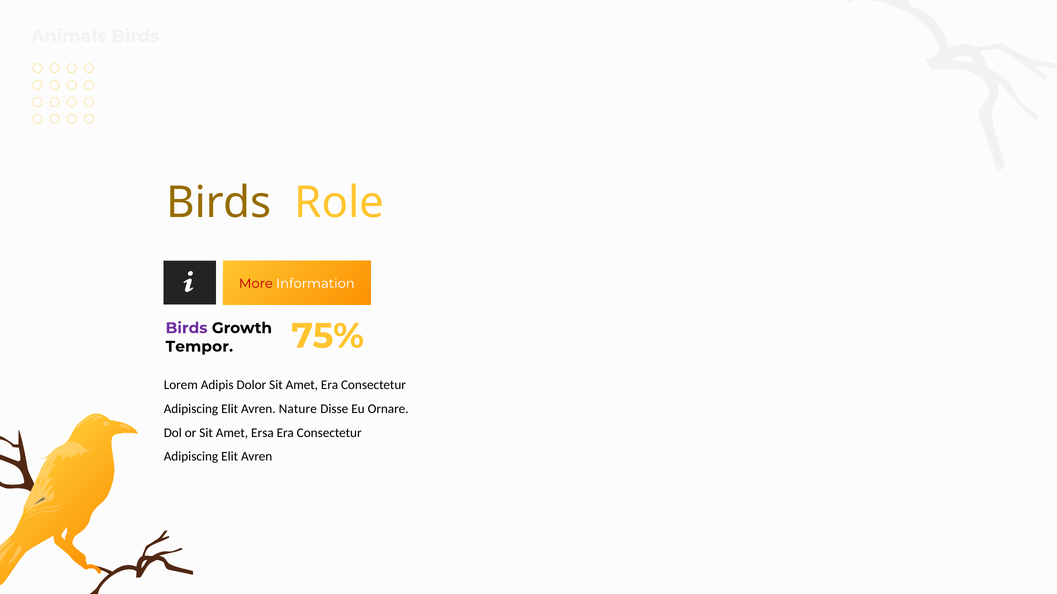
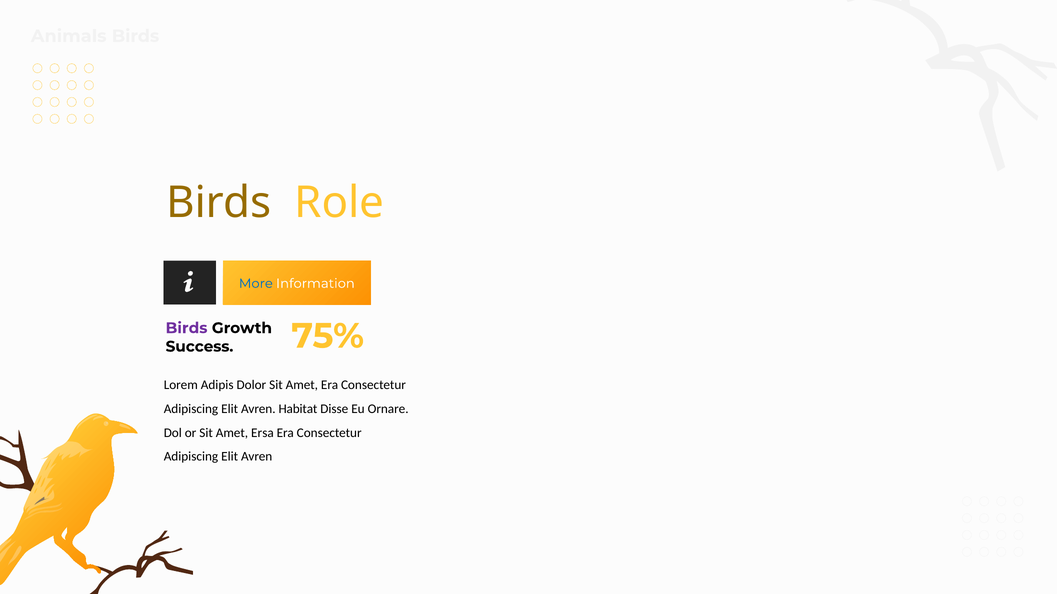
More colour: red -> blue
Tempor: Tempor -> Success
Nature: Nature -> Habitat
